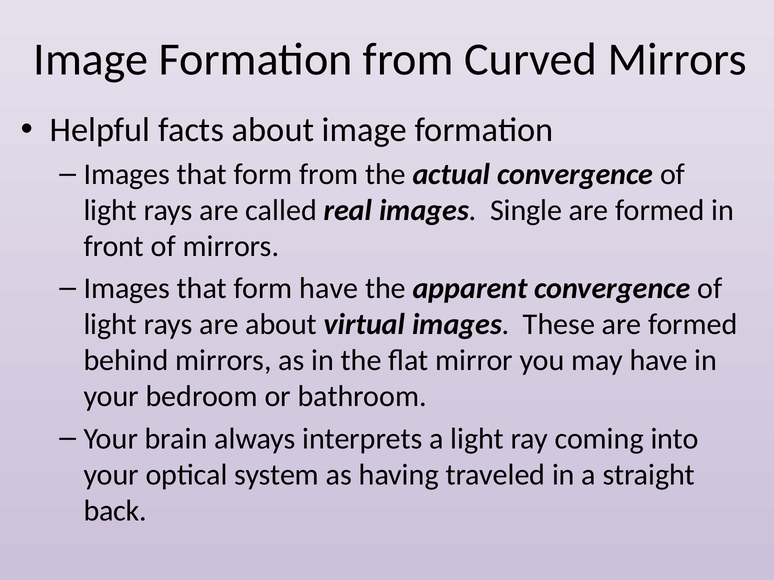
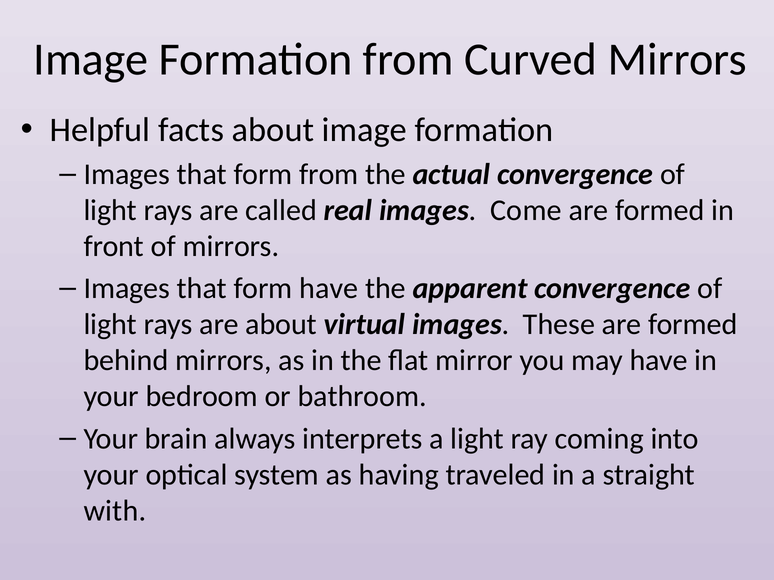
Single: Single -> Come
back: back -> with
